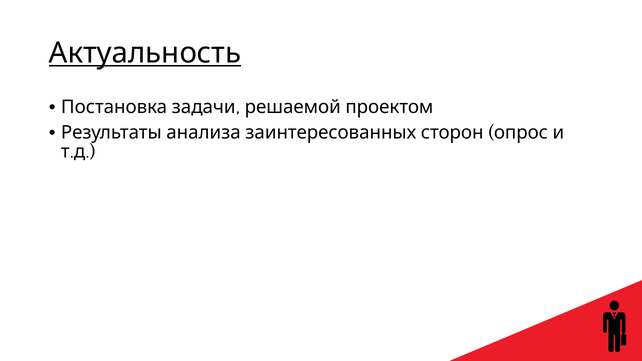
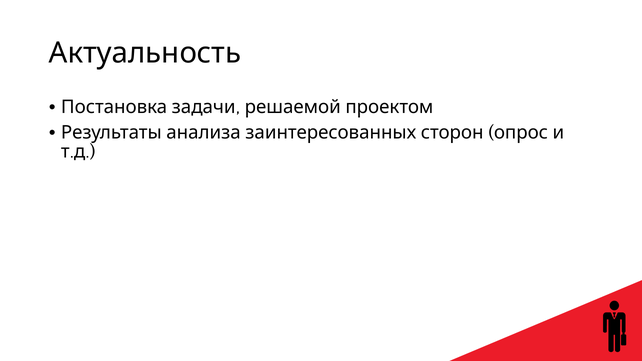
Актуальность underline: present -> none
